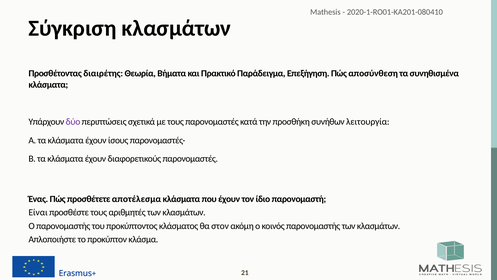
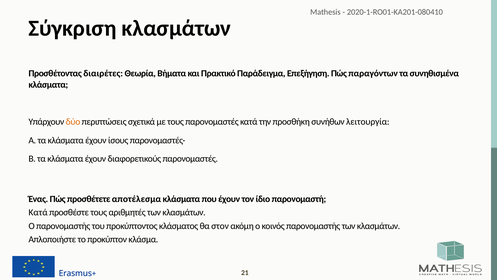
διαιρέτης: διαιρέτης -> διαιρέτες
αποσύνθεση: αποσύνθεση -> παραγόντων
δύο colour: purple -> orange
Είναι at (38, 212): Είναι -> Κατά
